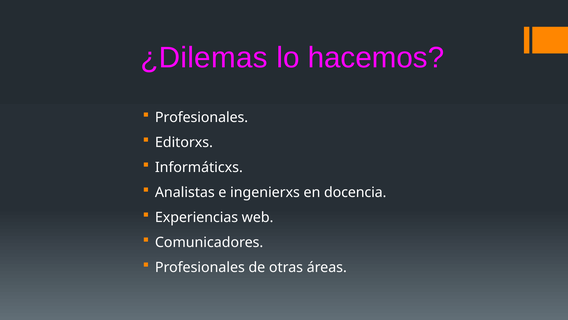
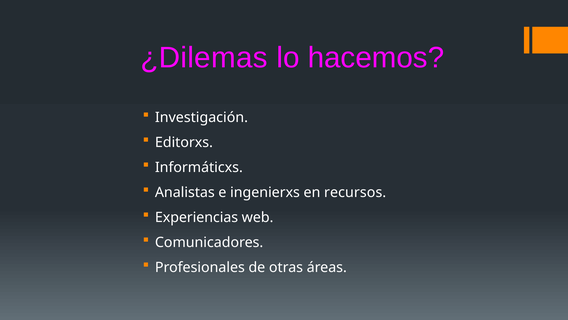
Profesionales at (202, 117): Profesionales -> Investigación
docencia: docencia -> recursos
